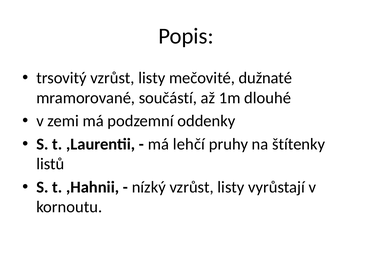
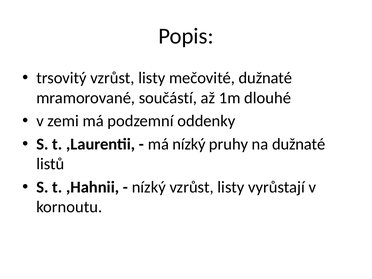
má lehčí: lehčí -> nízký
na štítenky: štítenky -> dužnaté
